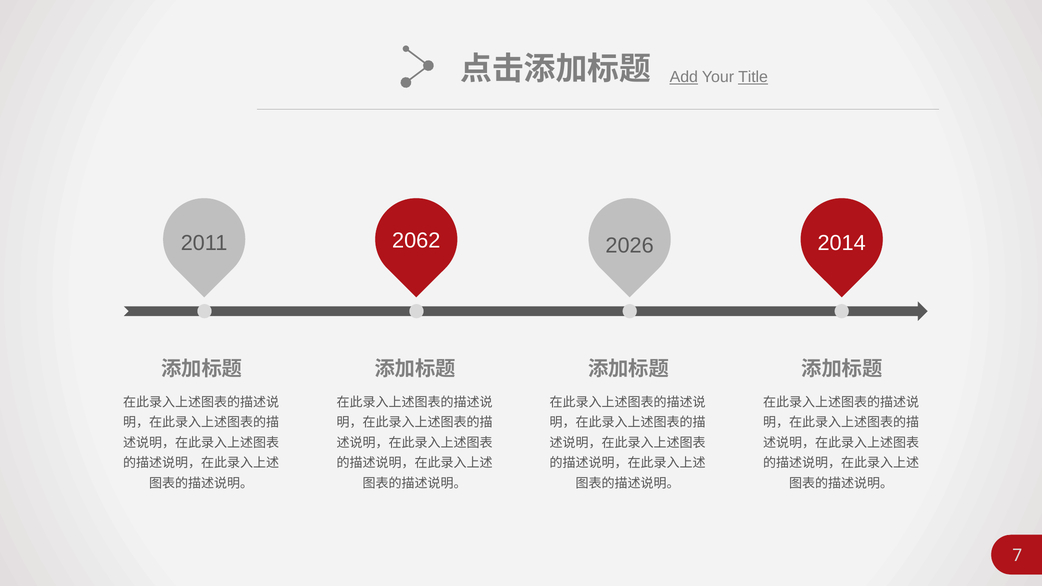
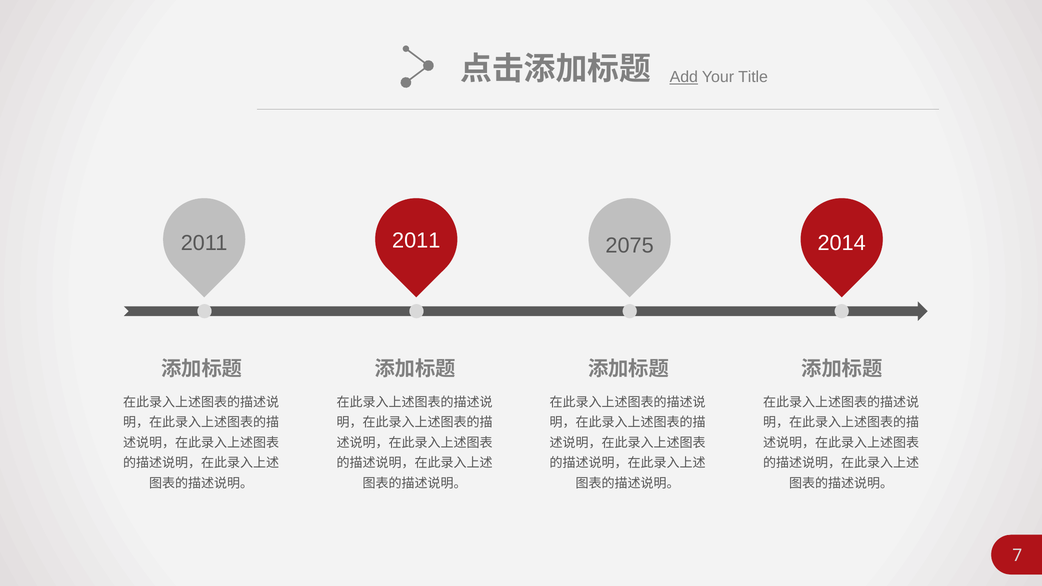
Title underline: present -> none
2062 at (416, 241): 2062 -> 2011
2026: 2026 -> 2075
